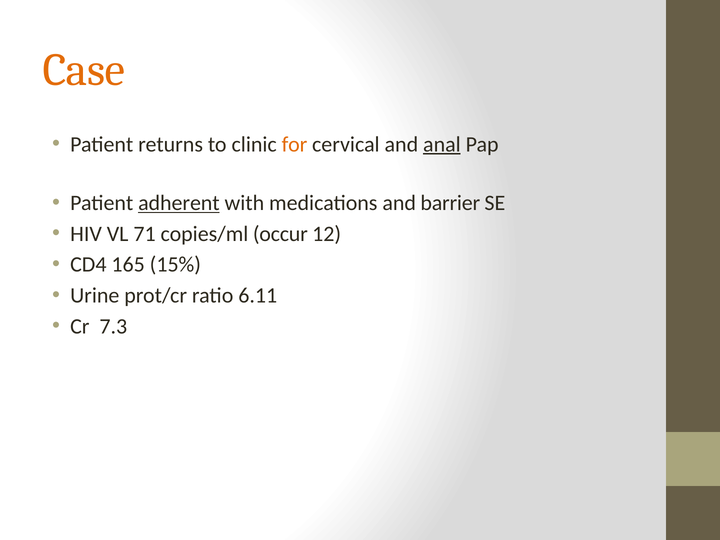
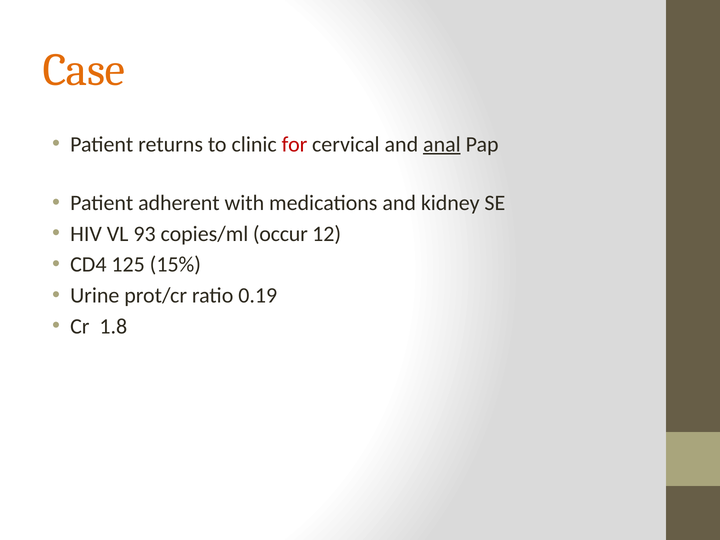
for colour: orange -> red
adherent underline: present -> none
barrier: barrier -> kidney
71: 71 -> 93
165: 165 -> 125
6.11: 6.11 -> 0.19
7.3: 7.3 -> 1.8
